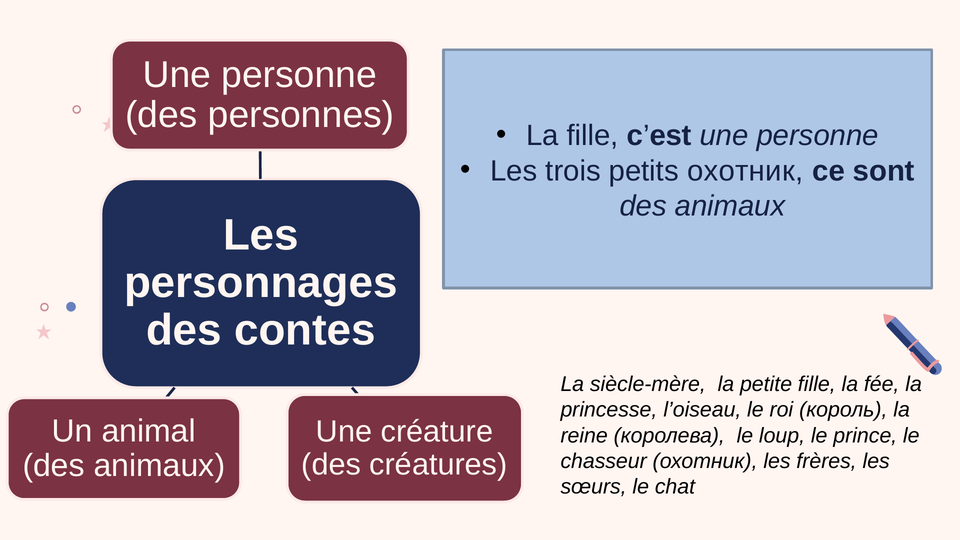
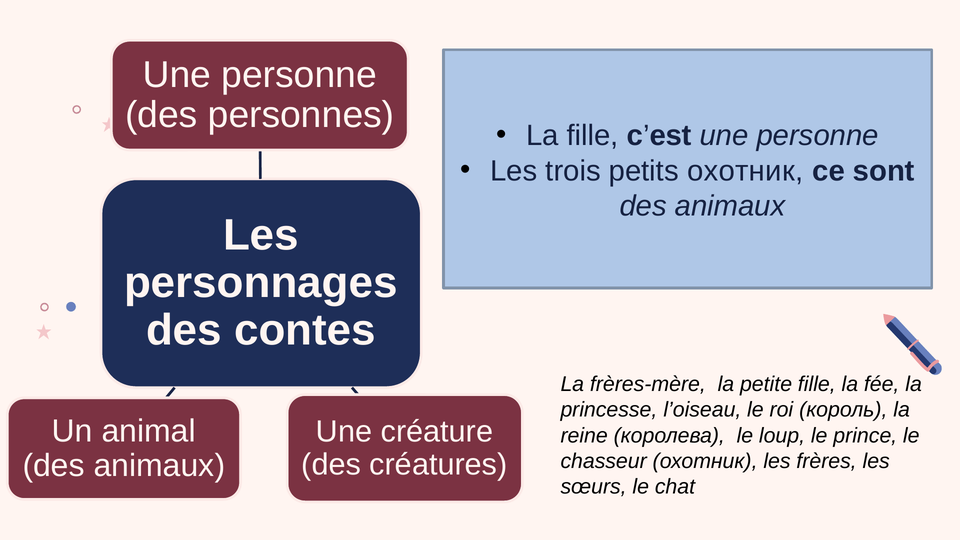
siècle-mère: siècle-mère -> frères-mère
